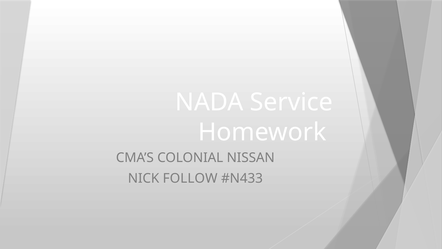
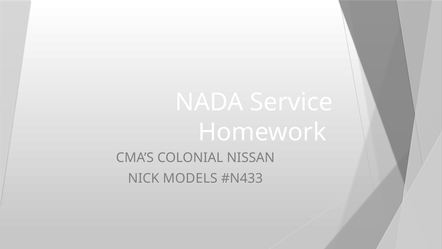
FOLLOW: FOLLOW -> MODELS
